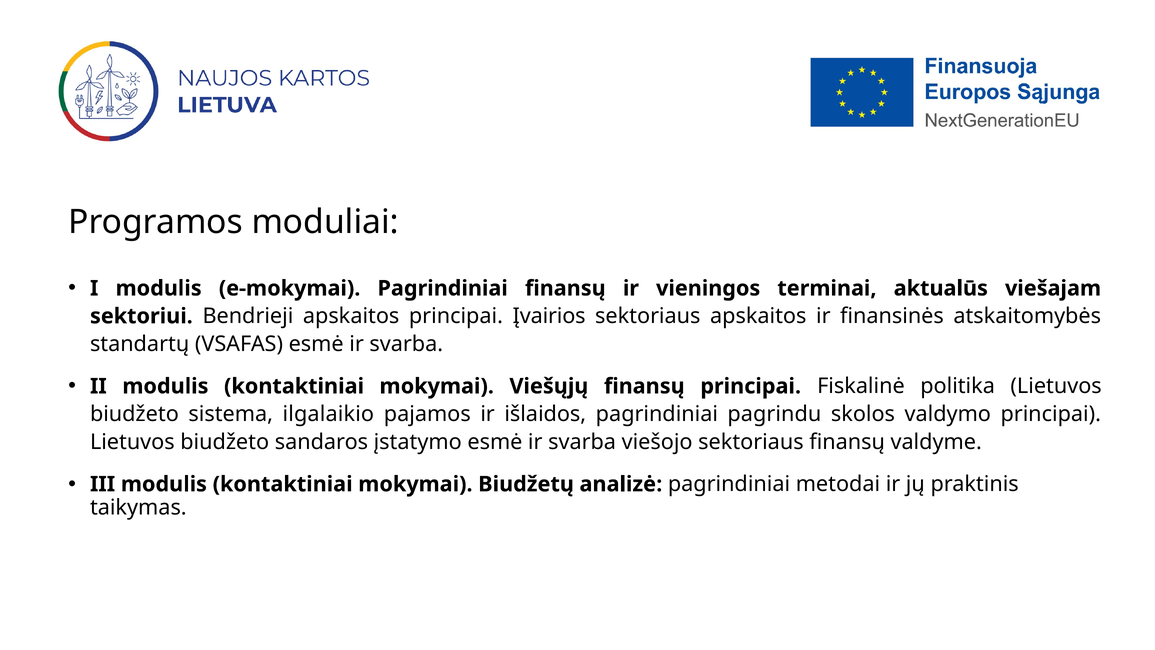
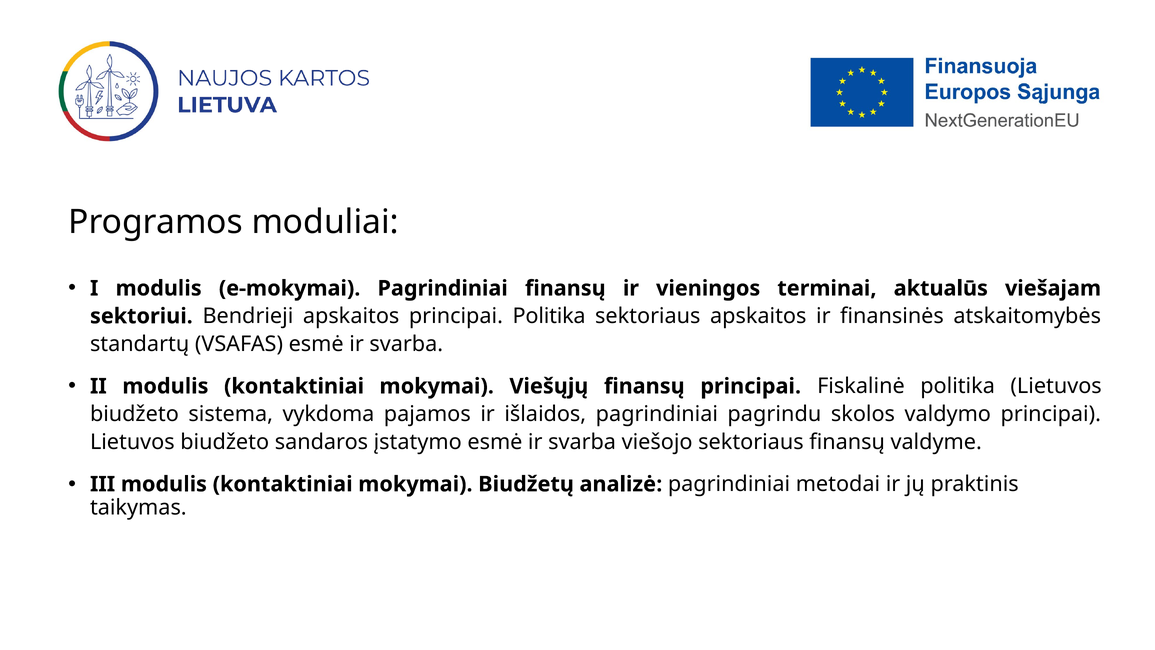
principai Įvairios: Įvairios -> Politika
ilgalaikio: ilgalaikio -> vykdoma
